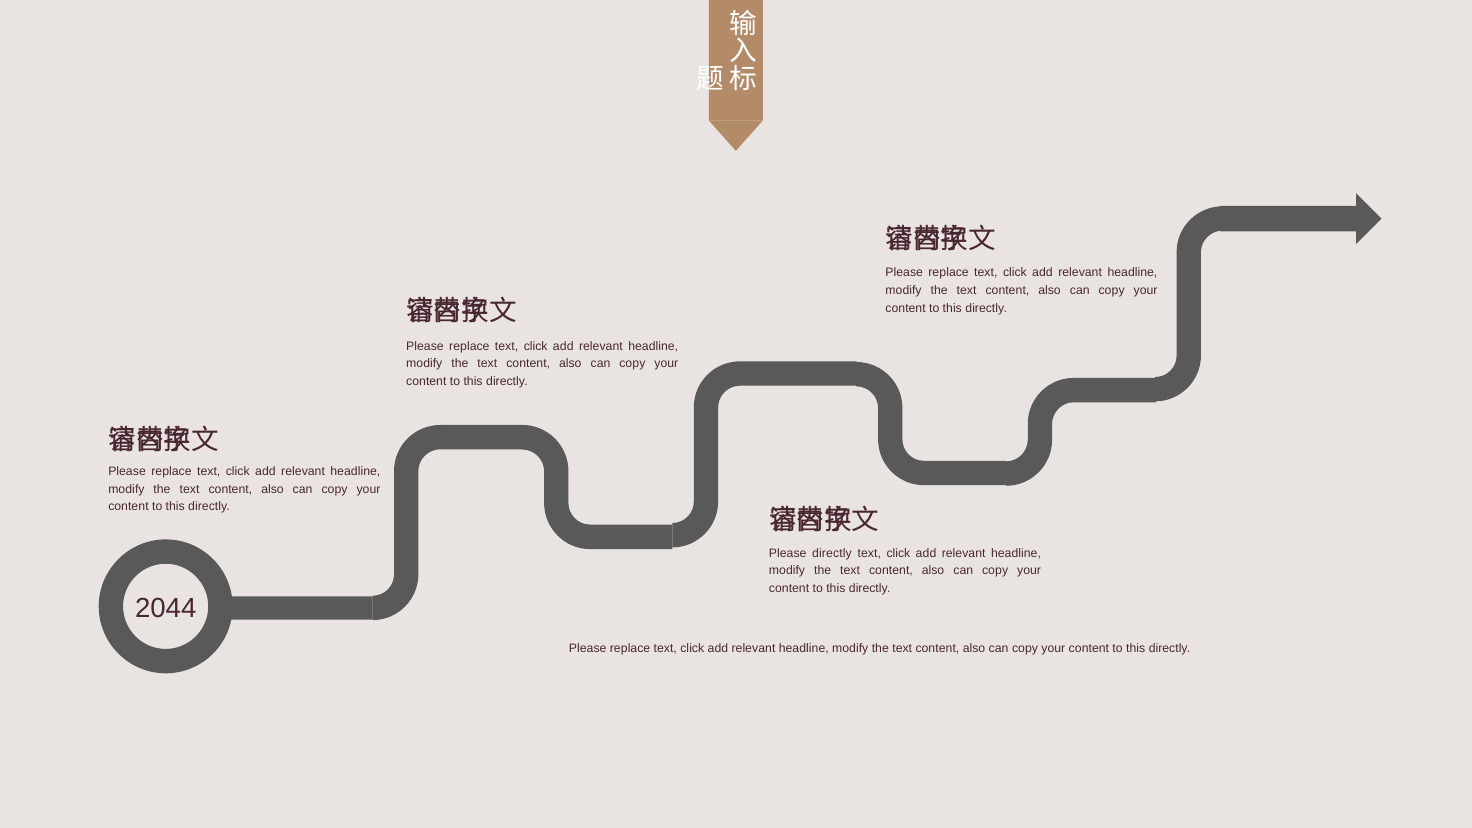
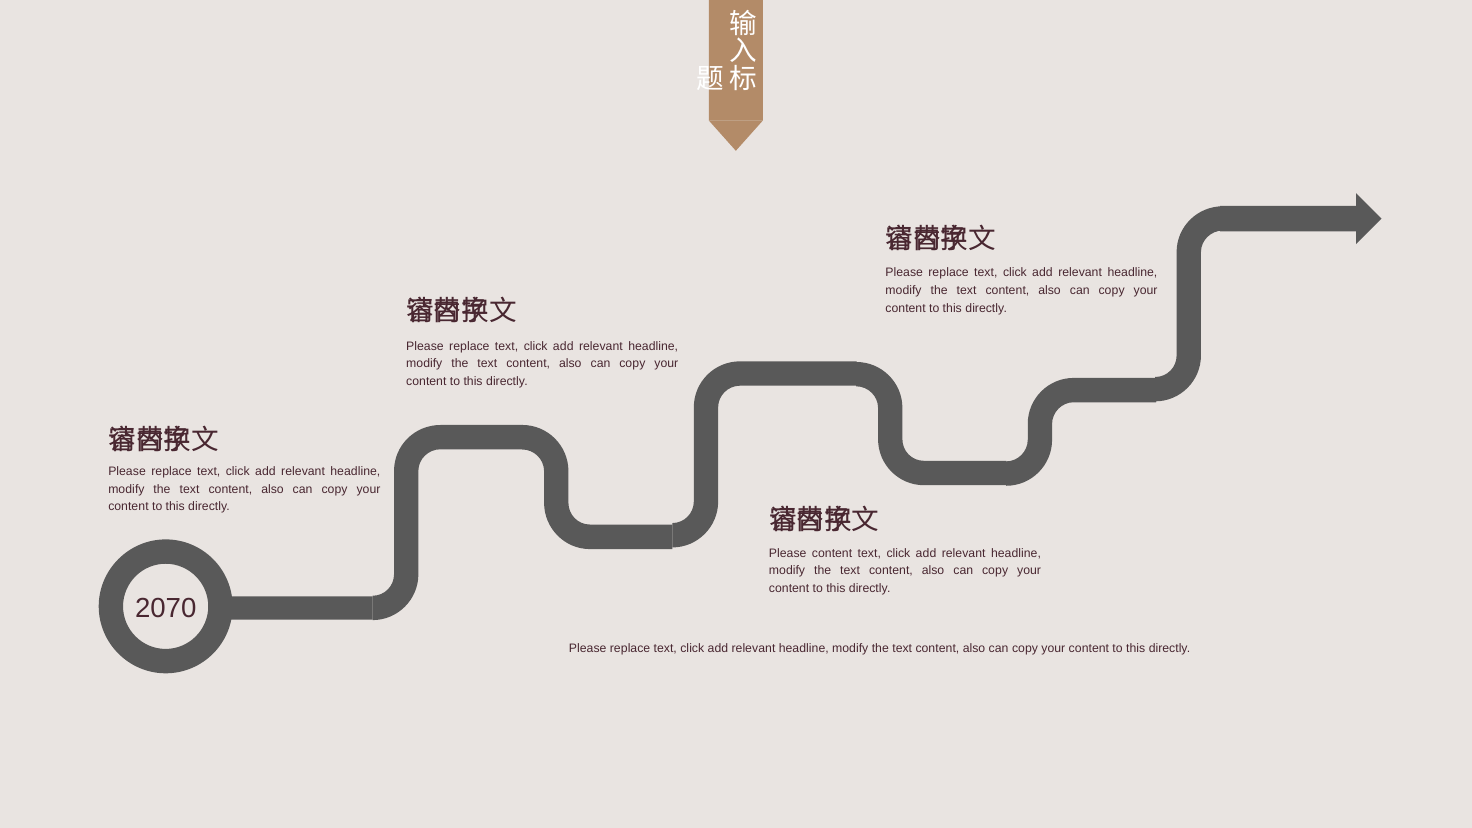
Please directly: directly -> content
2044: 2044 -> 2070
